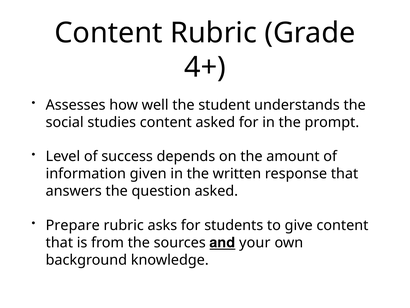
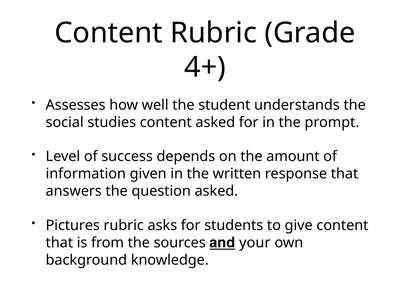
Prepare: Prepare -> Pictures
